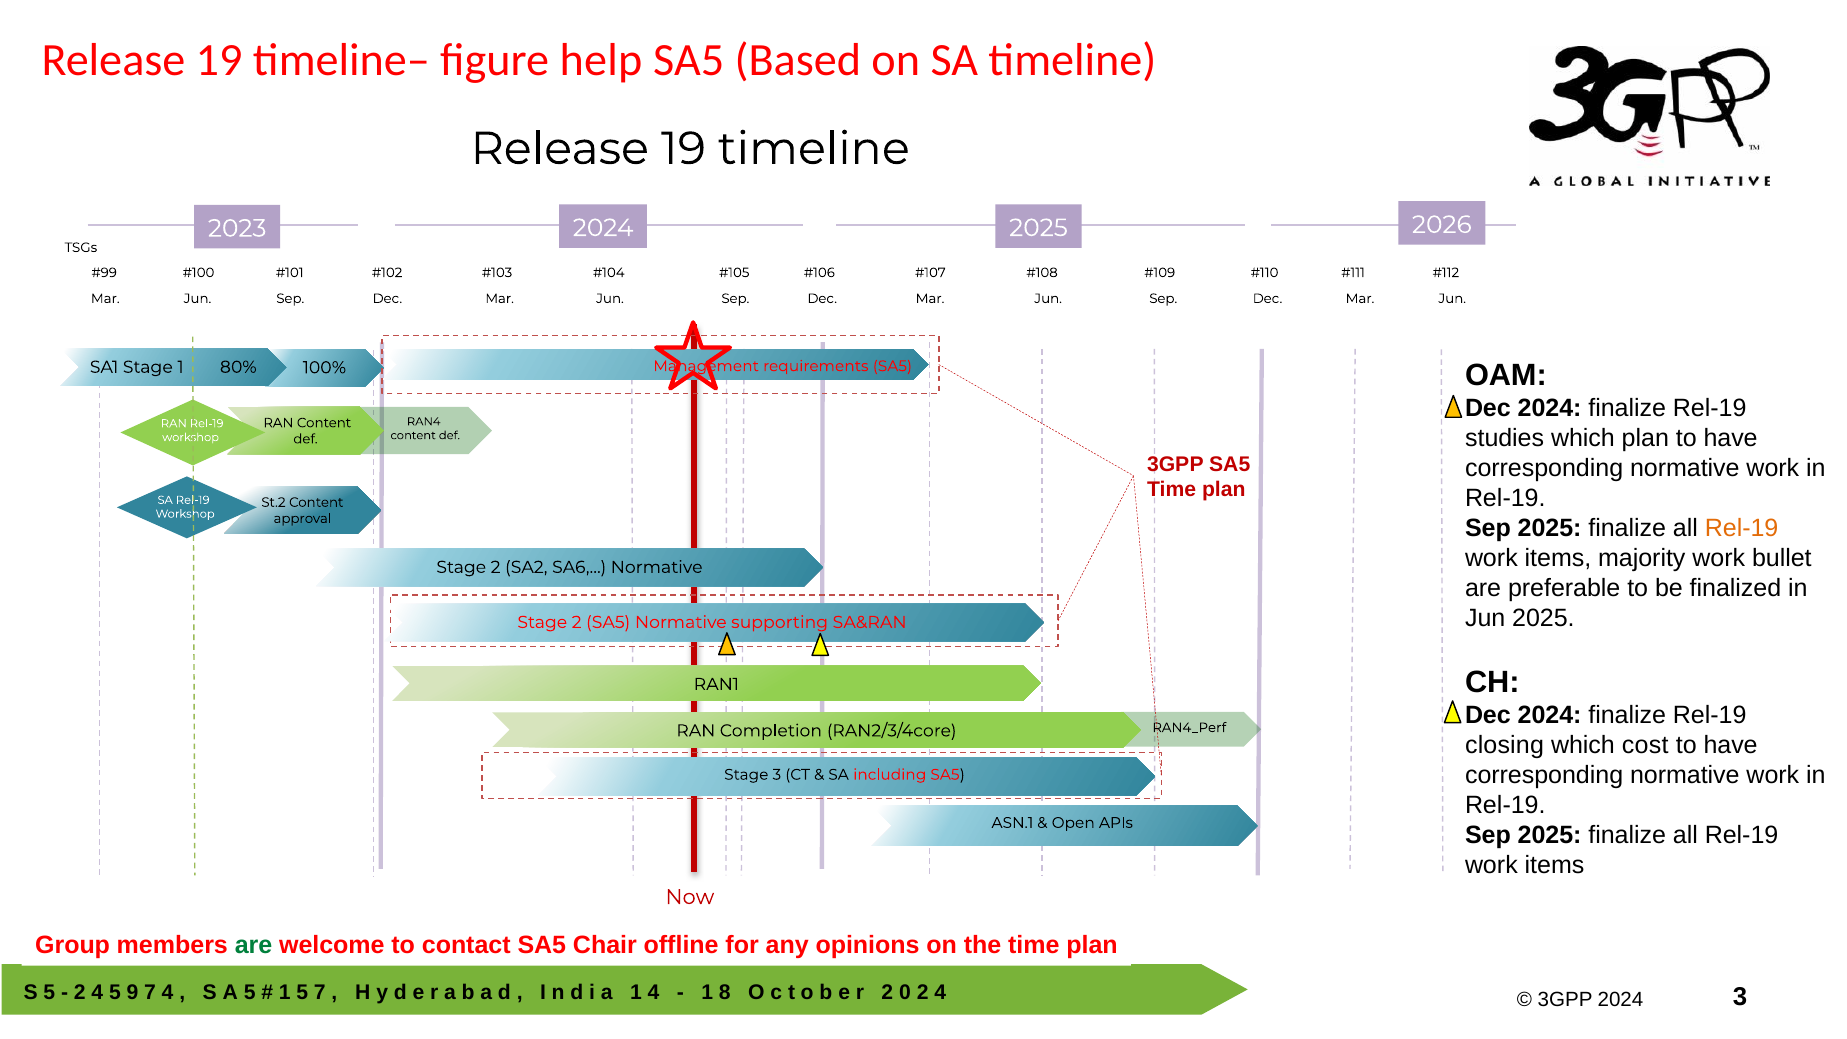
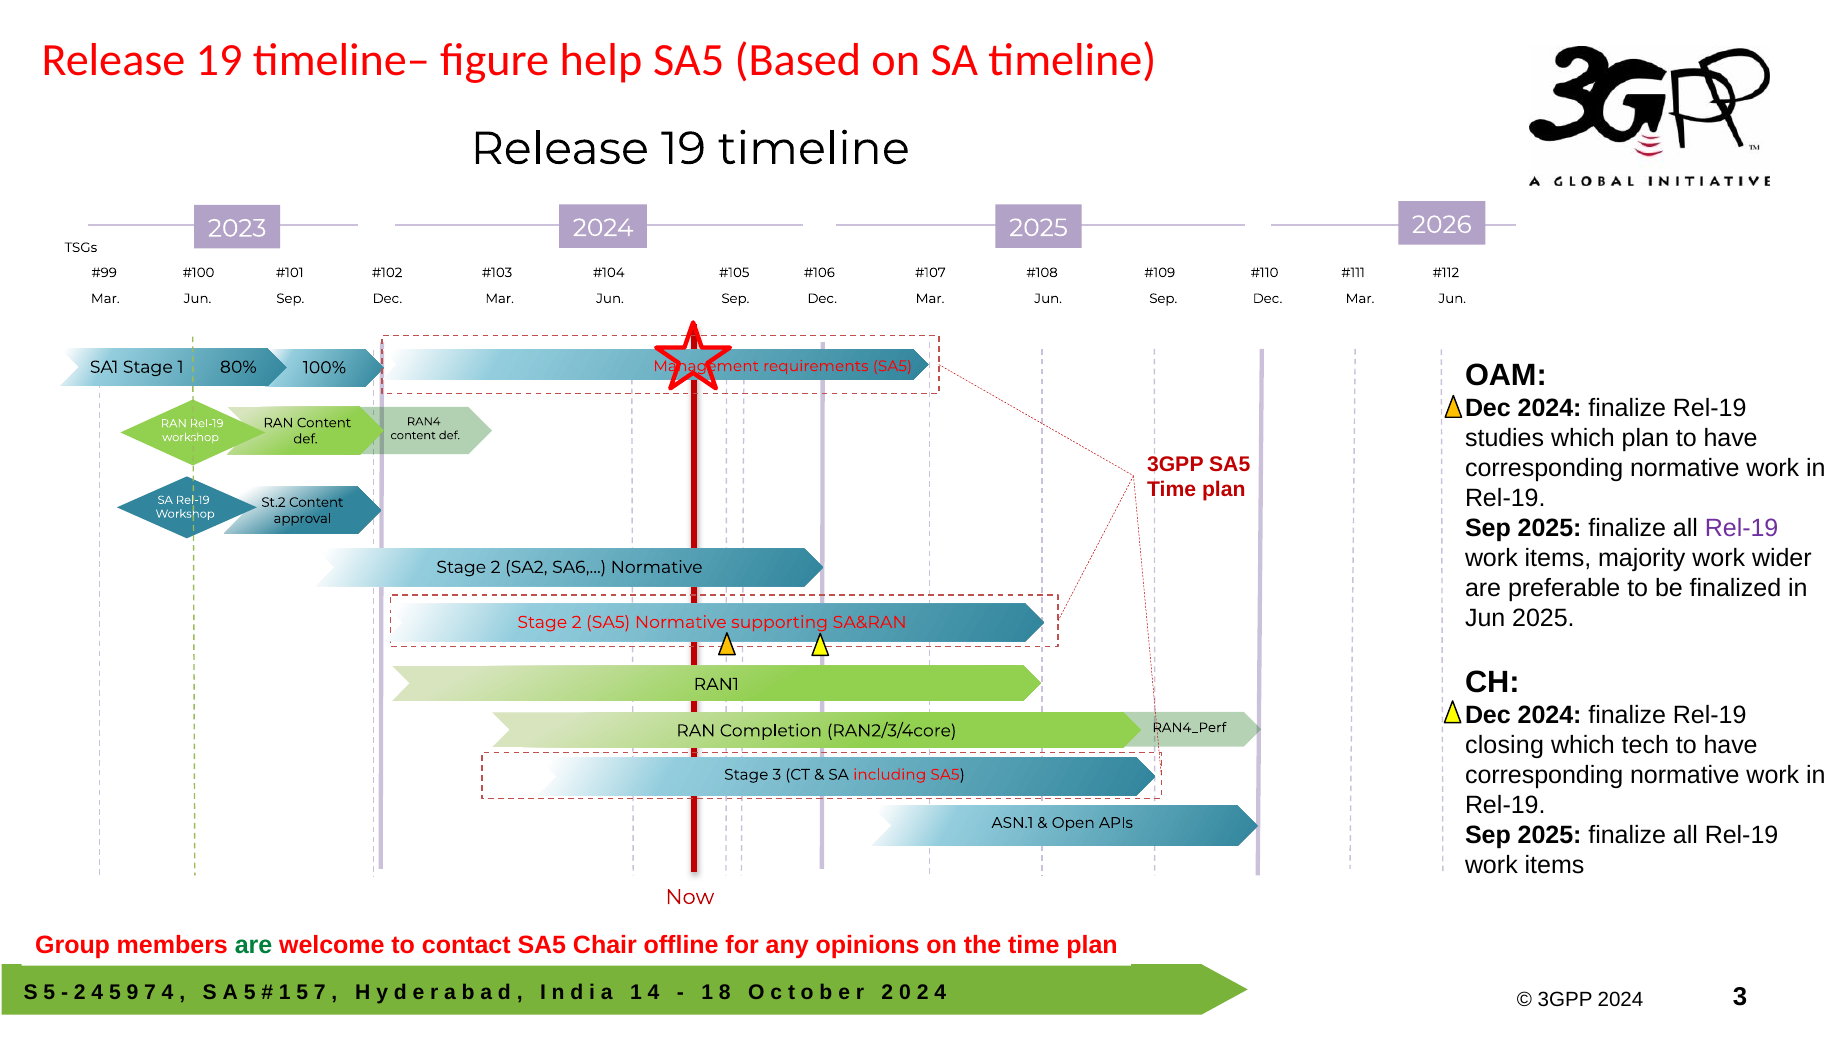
Rel-19 at (1742, 528) colour: orange -> purple
bullet: bullet -> wider
cost: cost -> tech
